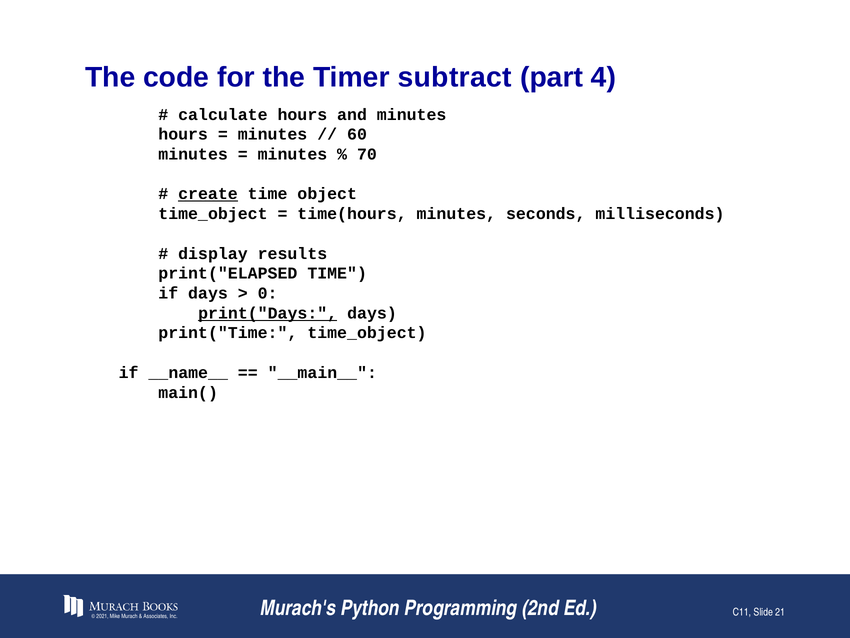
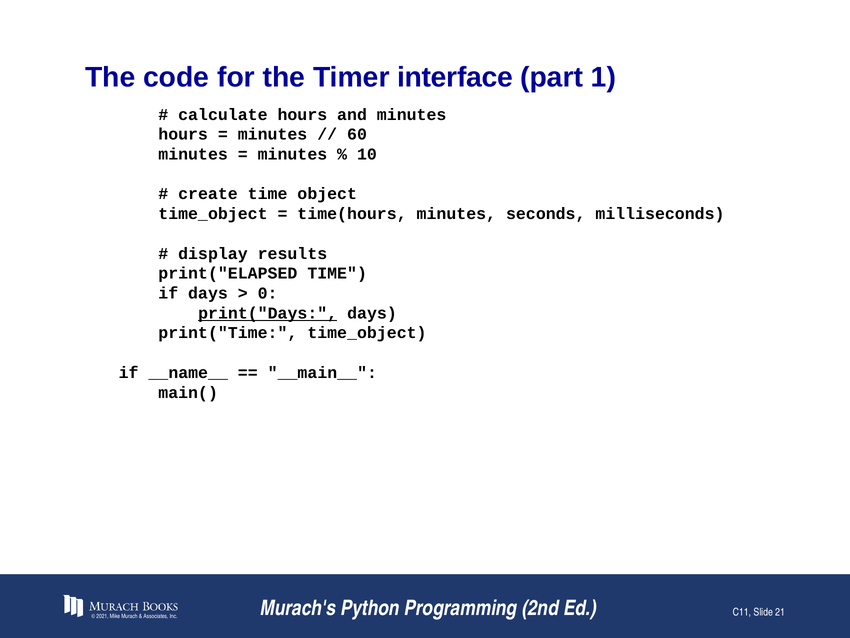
subtract: subtract -> interface
4: 4 -> 1
70: 70 -> 10
create underline: present -> none
